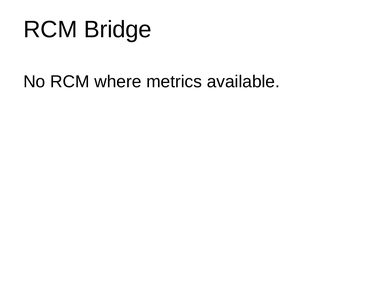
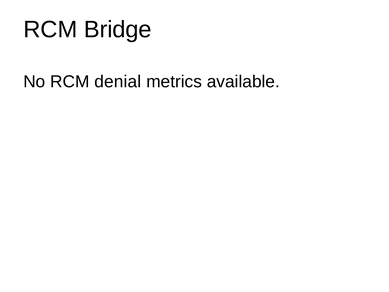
where: where -> denial
